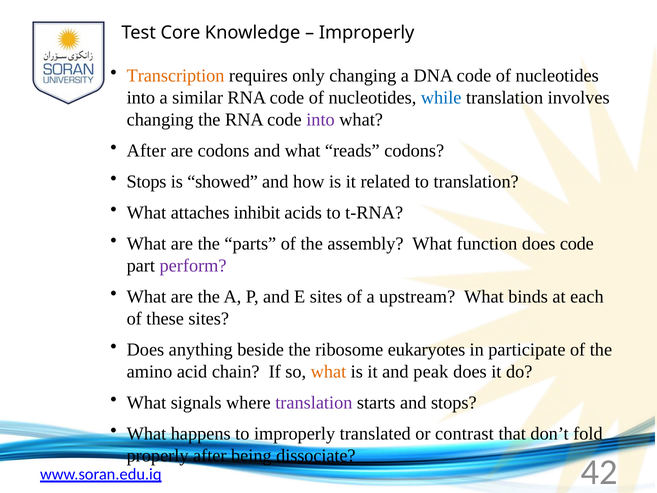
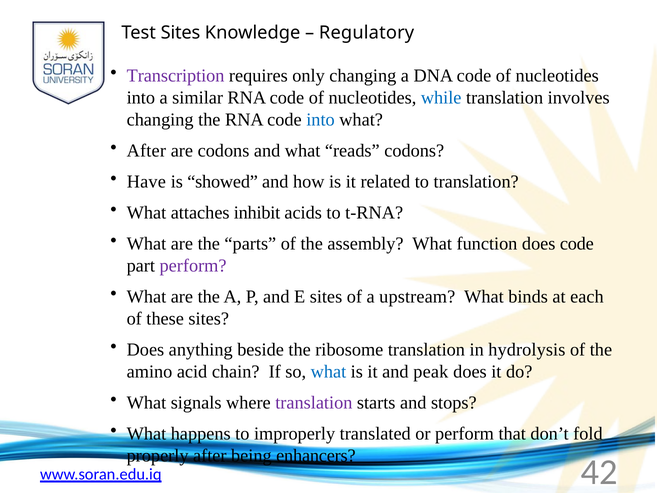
Test Core: Core -> Sites
Improperly at (367, 33): Improperly -> Regulatory
Transcription colour: orange -> purple
into at (321, 120) colour: purple -> blue
Stops at (147, 182): Stops -> Have
ribosome eukaryotes: eukaryotes -> translation
participate: participate -> hydrolysis
what at (328, 371) colour: orange -> blue
or contrast: contrast -> perform
dissociate: dissociate -> enhancers
